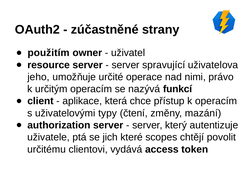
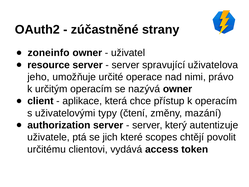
použitím: použitím -> zoneinfo
nazývá funkcí: funkcí -> owner
